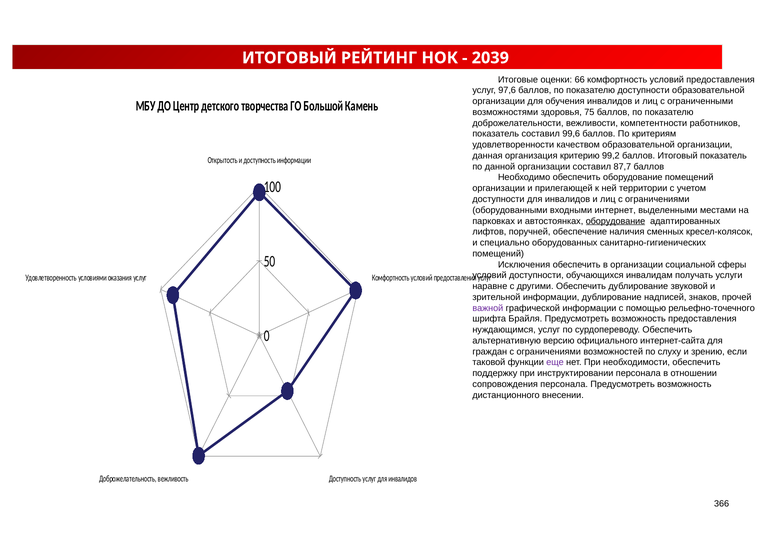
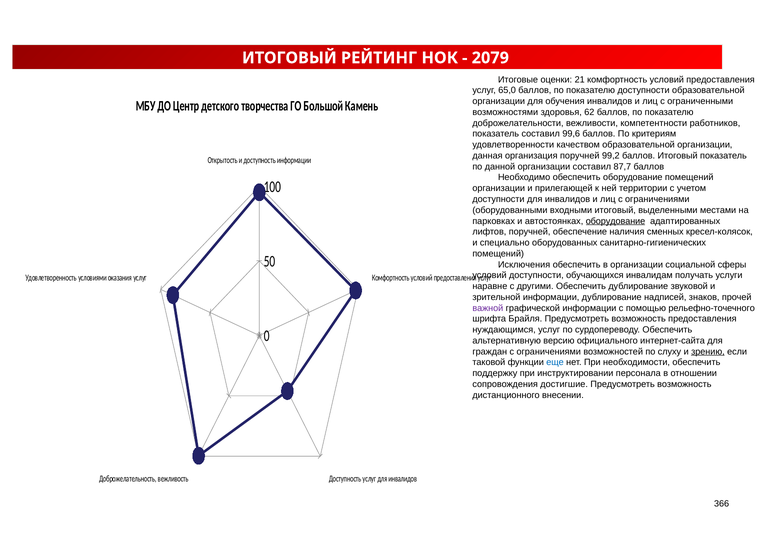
2039: 2039 -> 2079
66: 66 -> 21
97,6: 97,6 -> 65,0
75: 75 -> 62
организация критерию: критерию -> поручней
входными интернет: интернет -> итоговый
зрению underline: none -> present
еще colour: purple -> blue
сопровождения персонала: персонала -> достигшие
